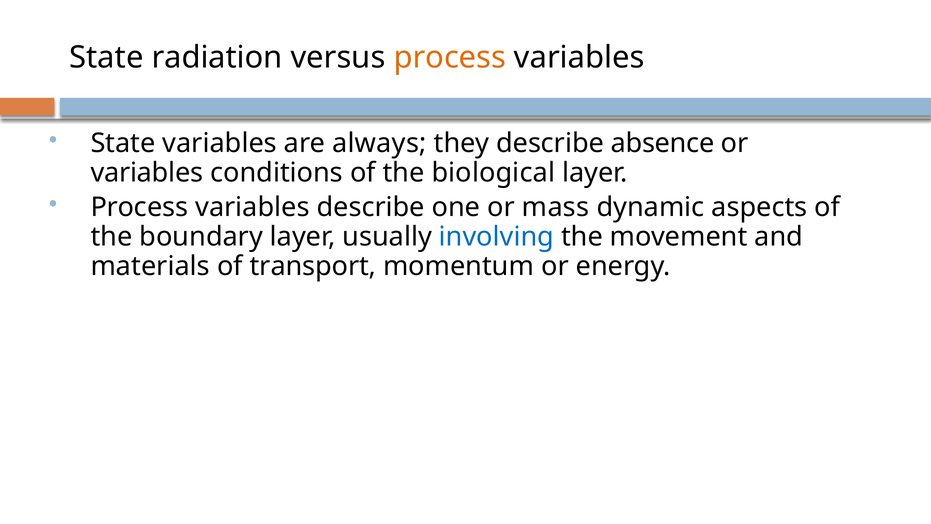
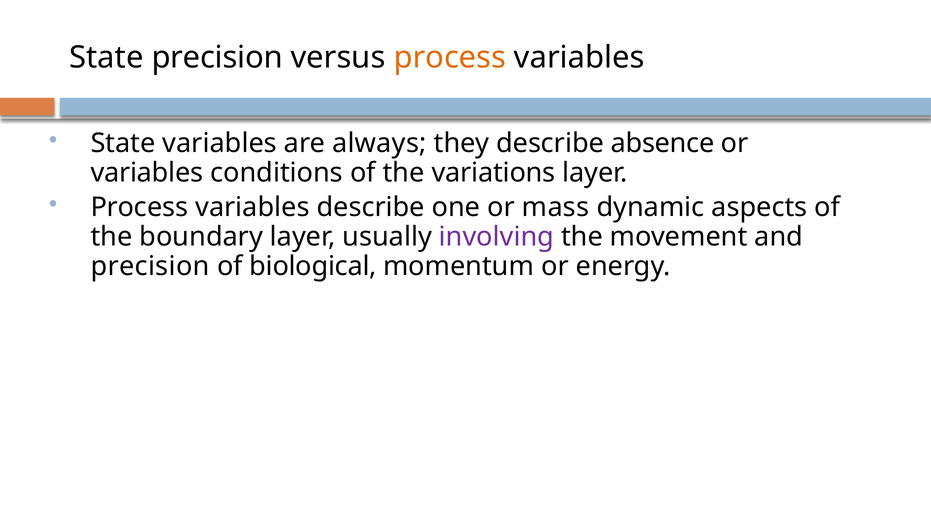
State radiation: radiation -> precision
biological: biological -> variations
involving colour: blue -> purple
materials at (150, 266): materials -> precision
transport: transport -> biological
